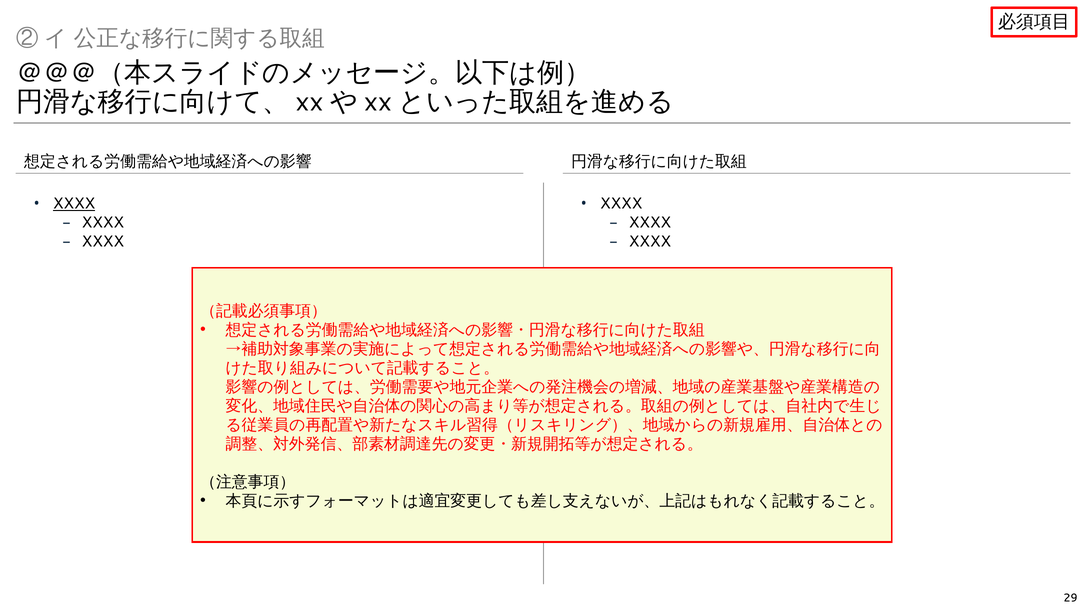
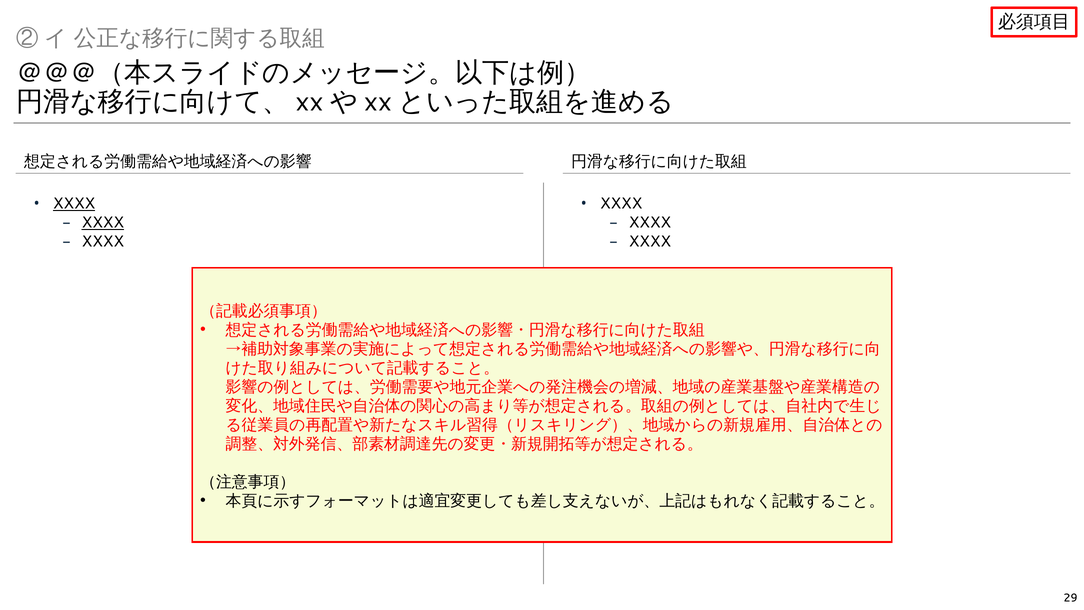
XXXX at (103, 223) underline: none -> present
